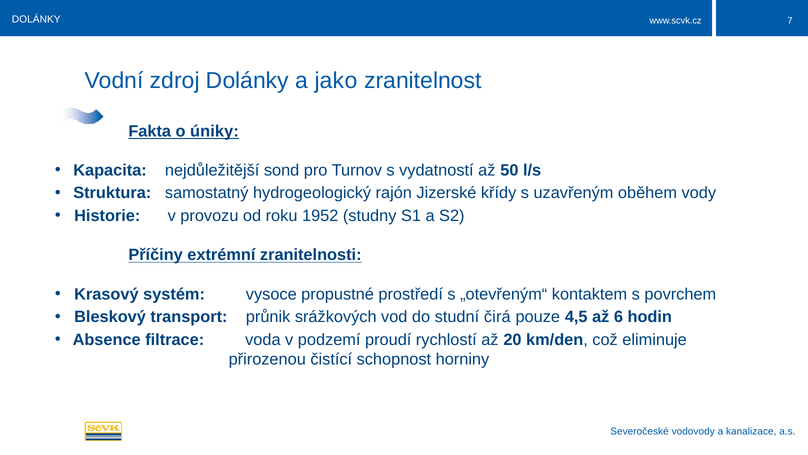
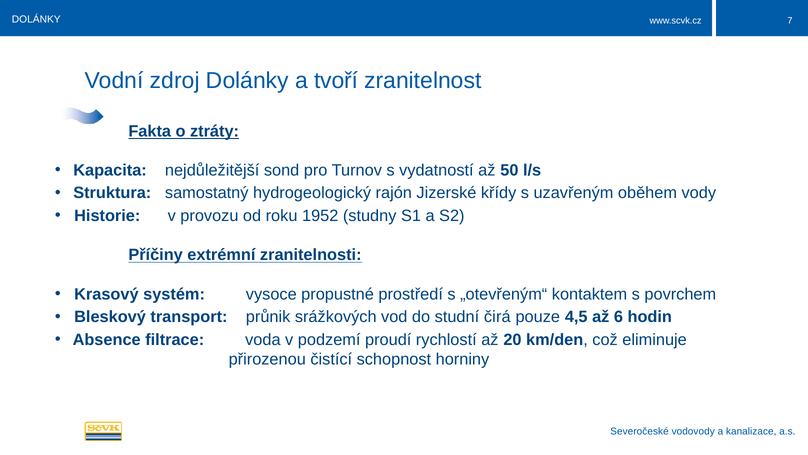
jako: jako -> tvoří
úniky: úniky -> ztráty
